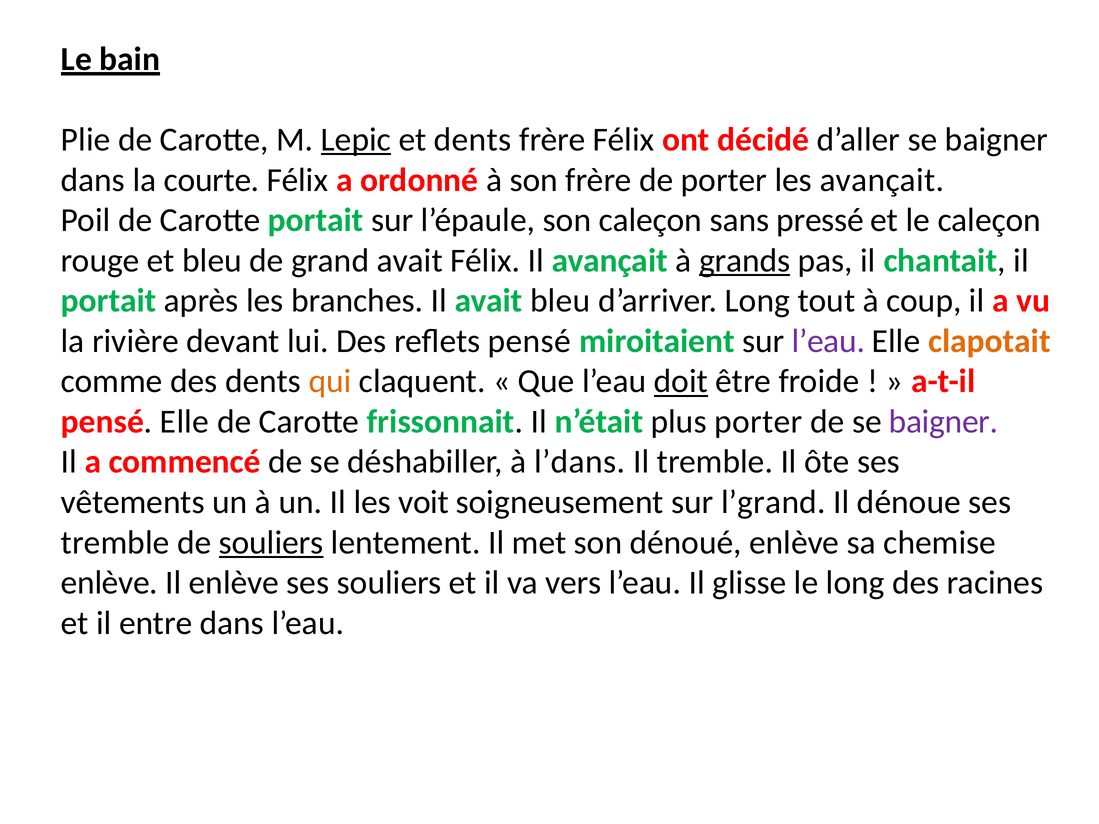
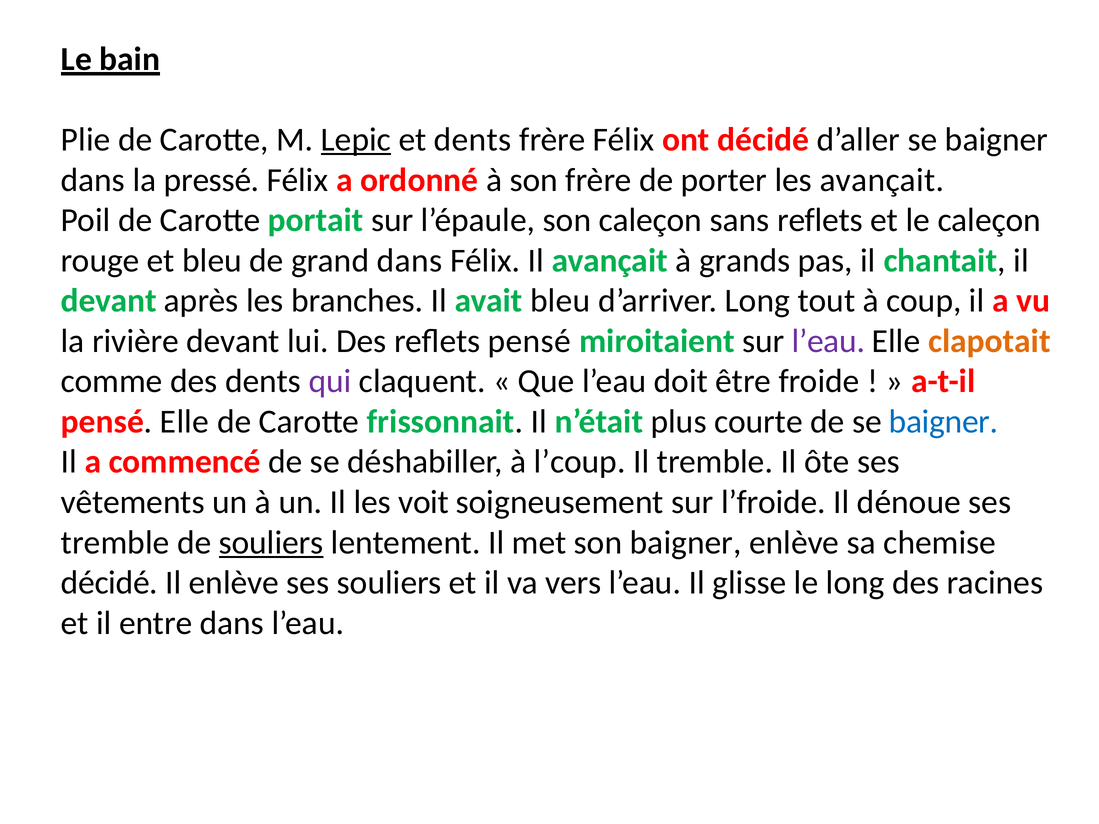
courte: courte -> pressé
sans pressé: pressé -> reflets
grand avait: avait -> dans
grands underline: present -> none
portait at (109, 301): portait -> devant
qui colour: orange -> purple
doit underline: present -> none
plus porter: porter -> courte
baigner at (944, 422) colour: purple -> blue
l’dans: l’dans -> l’coup
l’grand: l’grand -> l’froide
son dénoué: dénoué -> baigner
enlève at (109, 583): enlève -> décidé
